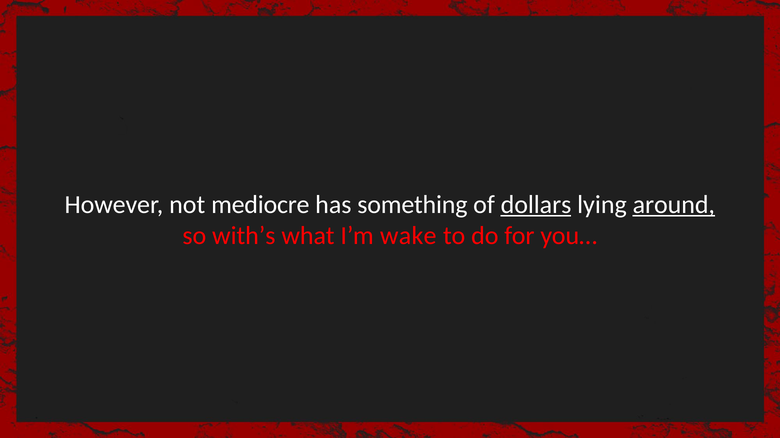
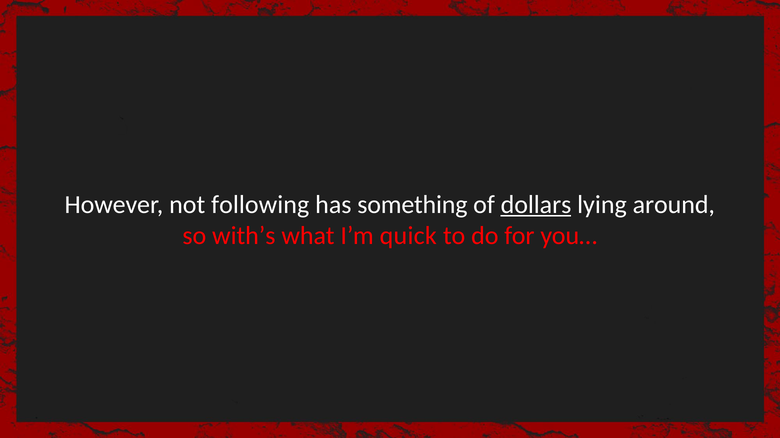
mediocre: mediocre -> following
around underline: present -> none
wake: wake -> quick
